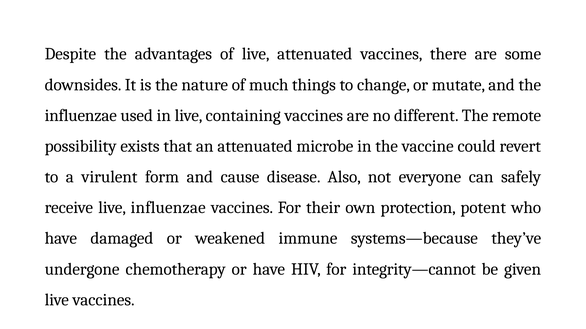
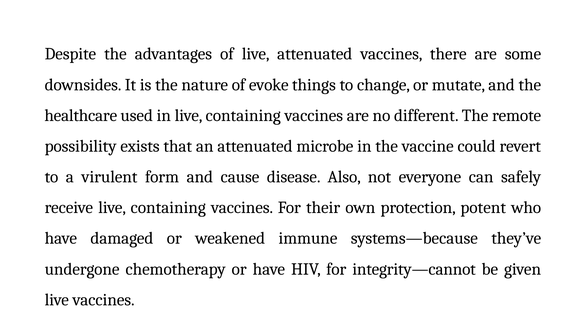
much: much -> evoke
influenzae at (81, 116): influenzae -> healthcare
receive live influenzae: influenzae -> containing
